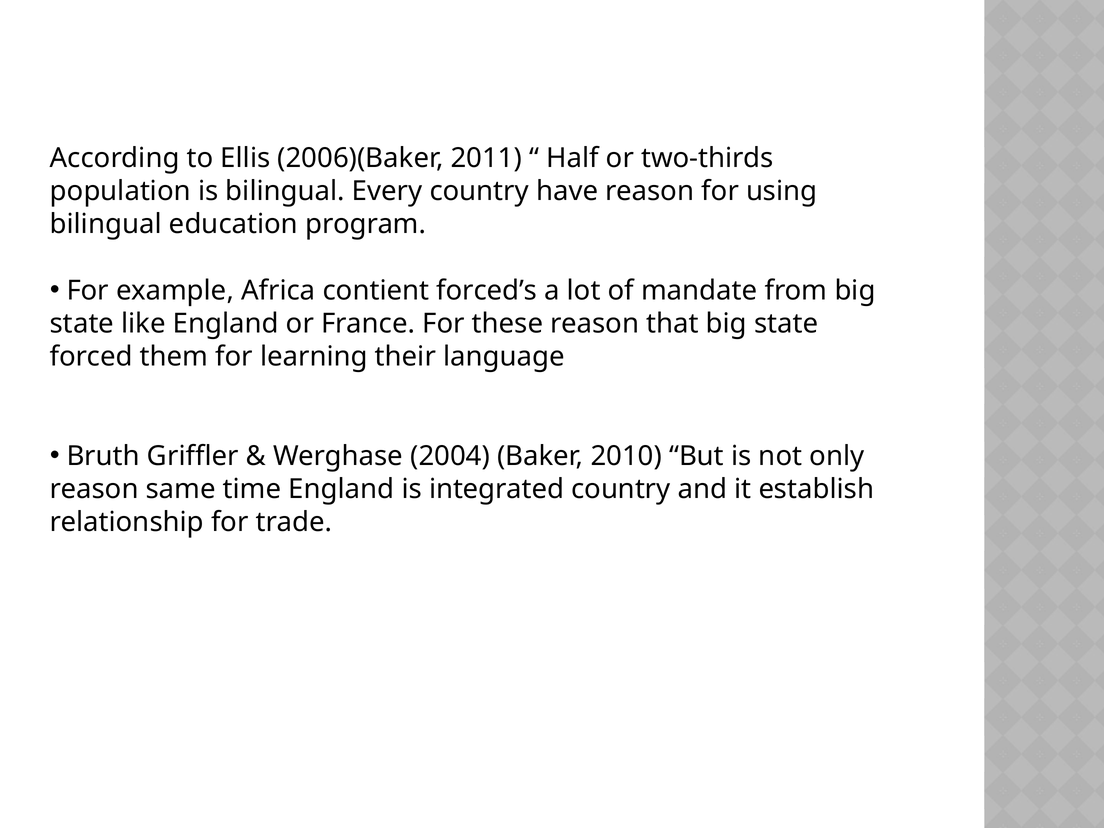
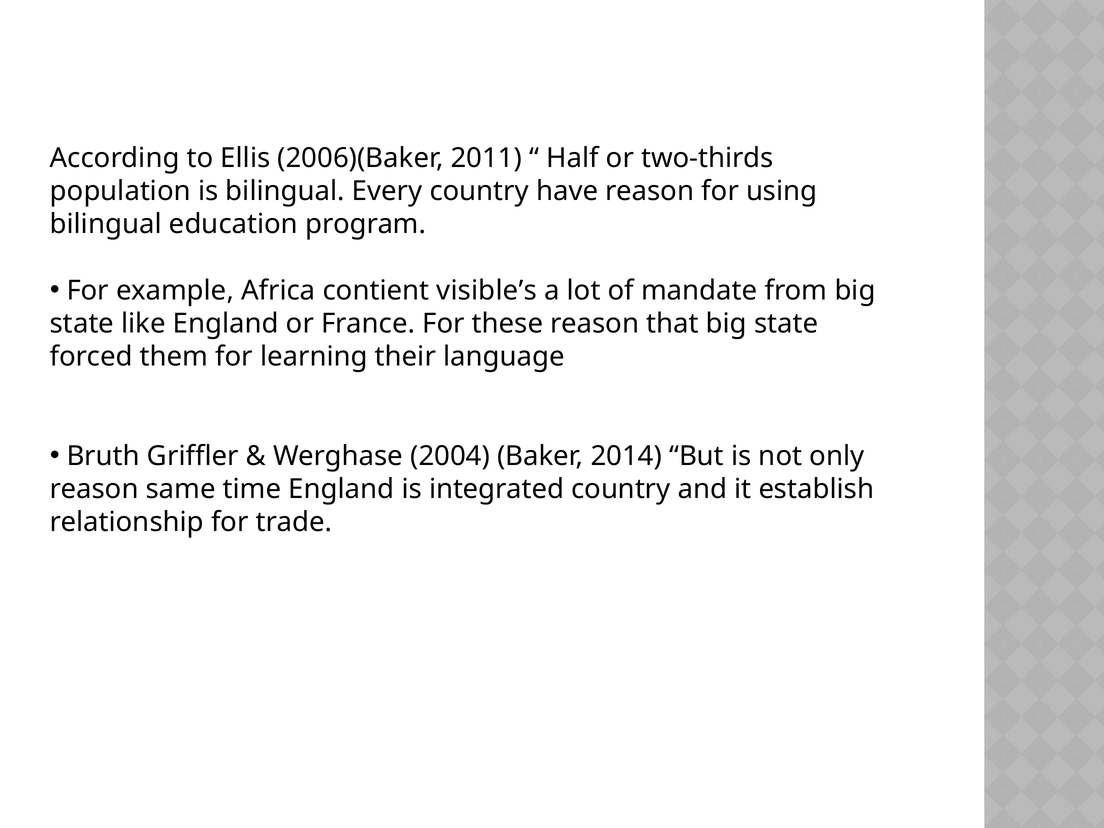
forced’s: forced’s -> visible’s
2010: 2010 -> 2014
